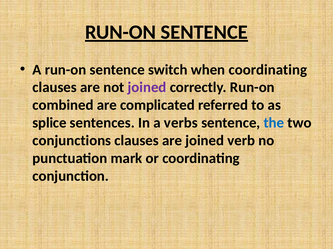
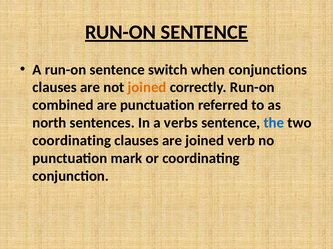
when coordinating: coordinating -> conjunctions
joined at (147, 88) colour: purple -> orange
are complicated: complicated -> punctuation
splice: splice -> north
conjunctions at (72, 141): conjunctions -> coordinating
